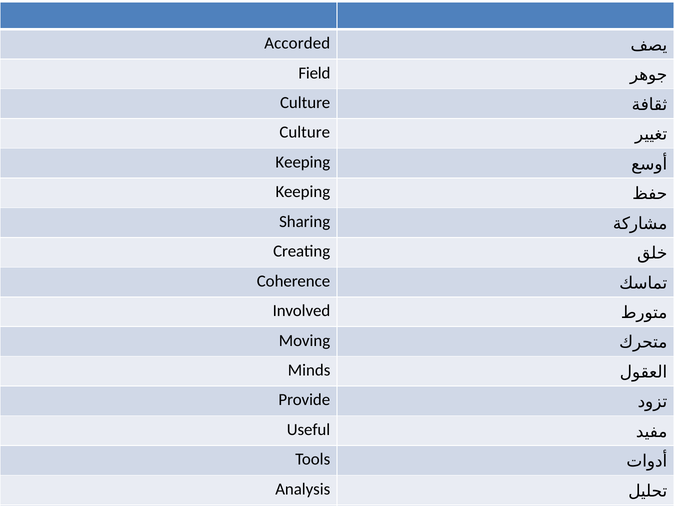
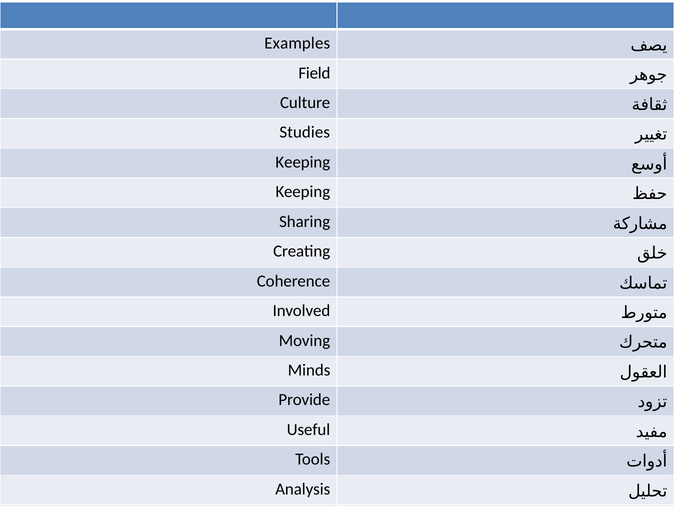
Accorded: Accorded -> Examples
Culture at (305, 132): Culture -> Studies
